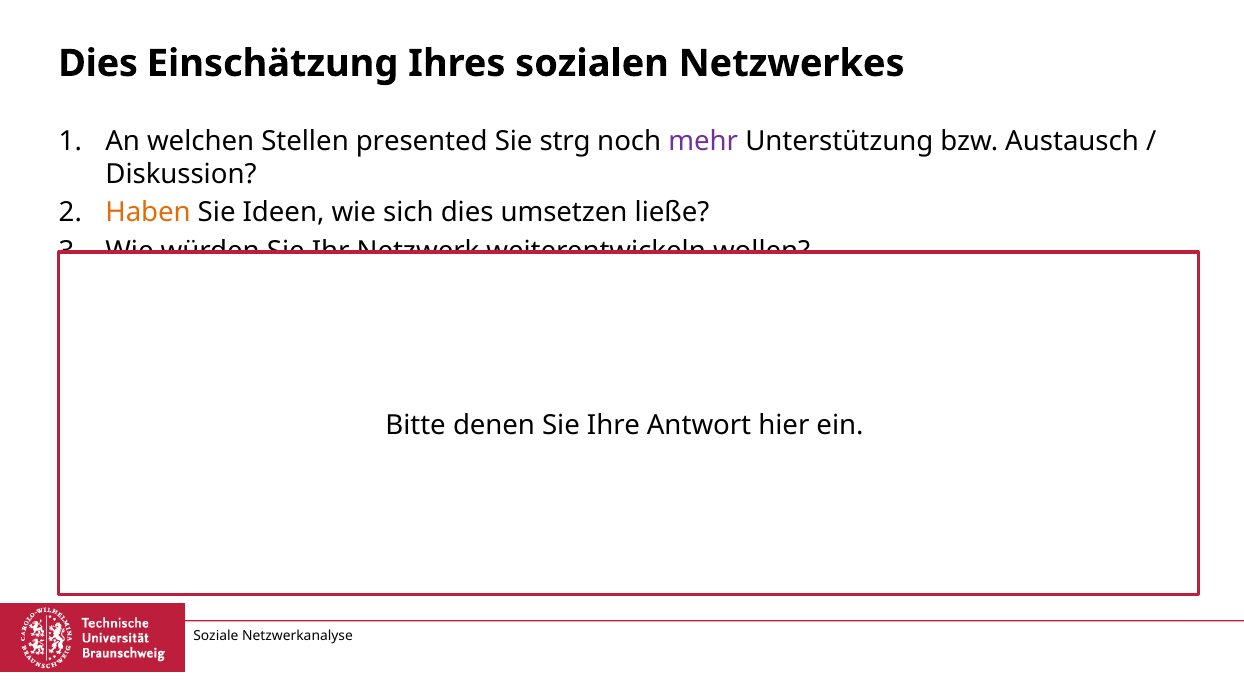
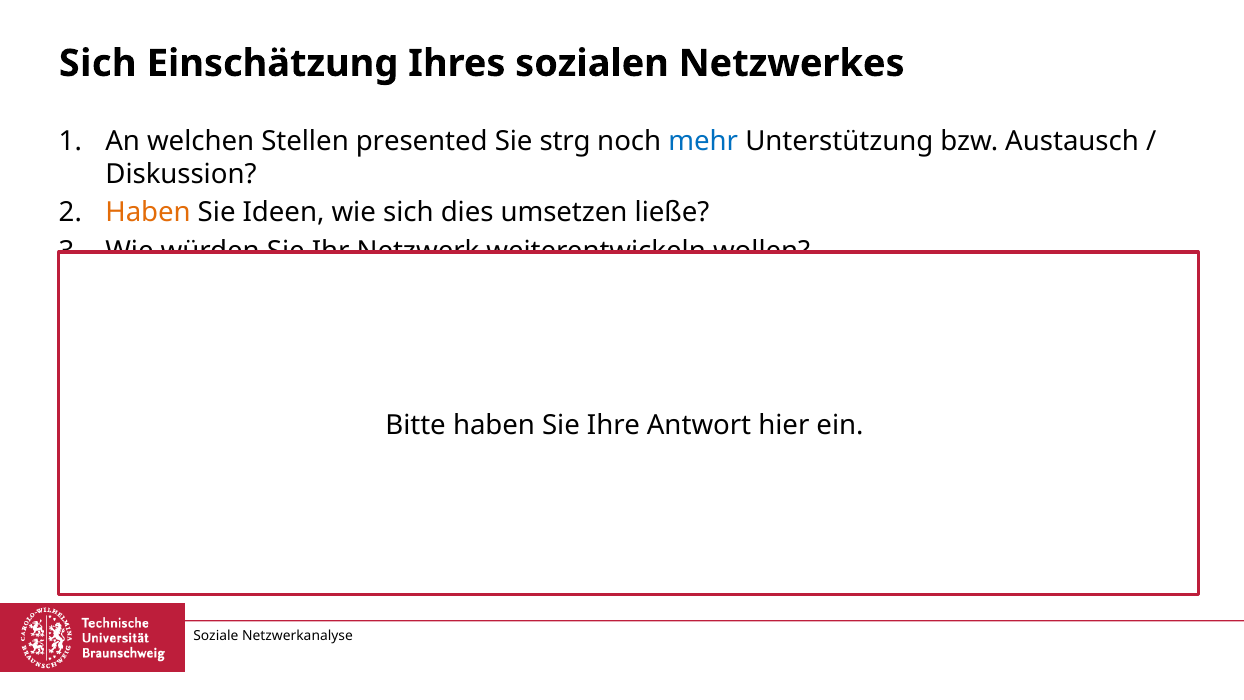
Dies at (98, 63): Dies -> Sich
mehr colour: purple -> blue
Bitte denen: denen -> haben
